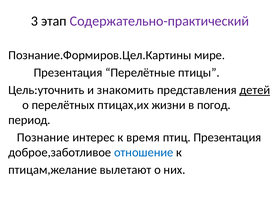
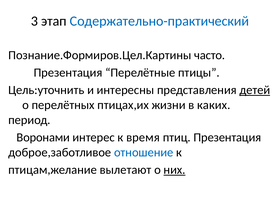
Содержательно-практический colour: purple -> blue
мире: мире -> часто
знакомить: знакомить -> интересны
погод: погод -> каких
Познание: Познание -> Воронами
них underline: none -> present
